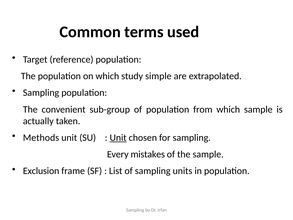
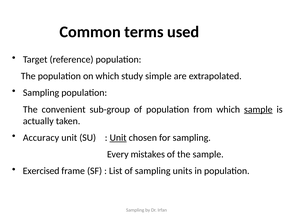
sample at (258, 109) underline: none -> present
Methods: Methods -> Accuracy
Exclusion: Exclusion -> Exercised
